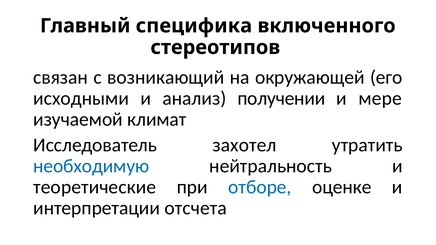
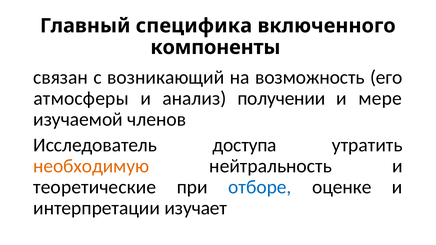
стереотипов: стереотипов -> компоненты
окружающей: окружающей -> возможность
исходными: исходными -> атмосферы
климат: климат -> членов
захотел: захотел -> доступа
необходимую colour: blue -> orange
отсчета: отсчета -> изучает
